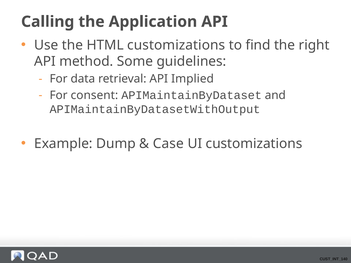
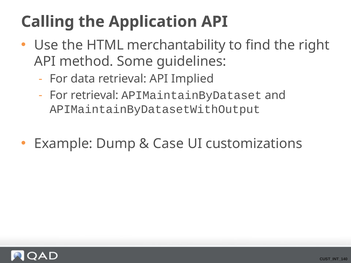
HTML customizations: customizations -> merchantability
For consent: consent -> retrieval
